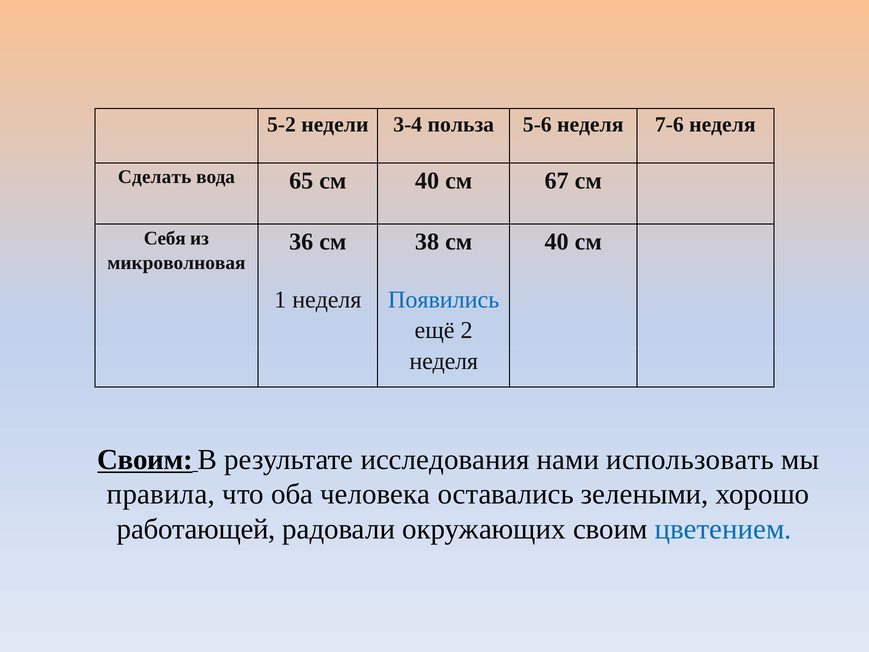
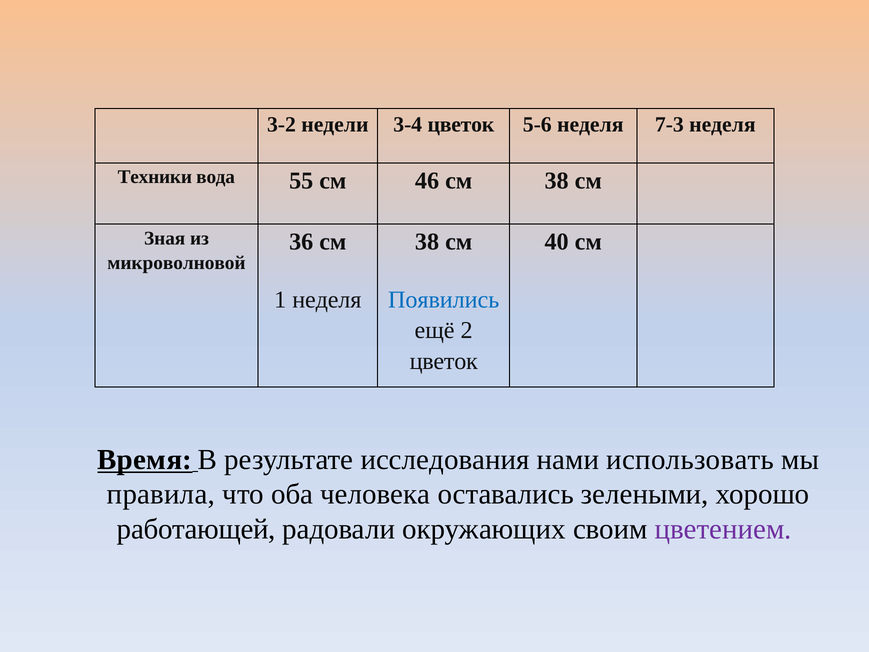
5-2: 5-2 -> 3-2
3-4 польза: польза -> цветок
7-6: 7-6 -> 7-3
Сделать: Сделать -> Техники
65: 65 -> 55
см 40: 40 -> 46
см 67: 67 -> 38
Себя: Себя -> Зная
микроволновая: микроволновая -> микроволновой
неделя at (444, 361): неделя -> цветок
Своим at (145, 459): Своим -> Время
цветением colour: blue -> purple
